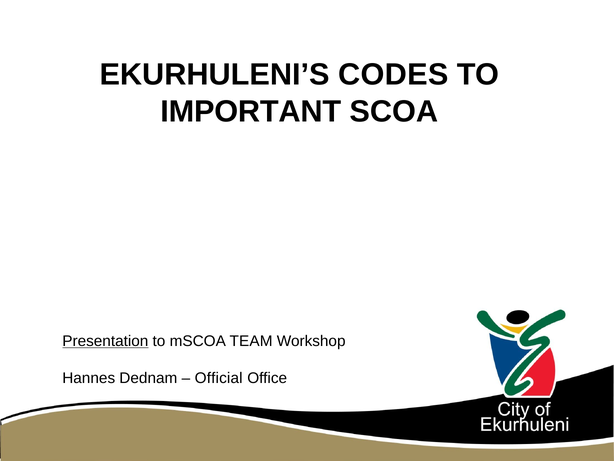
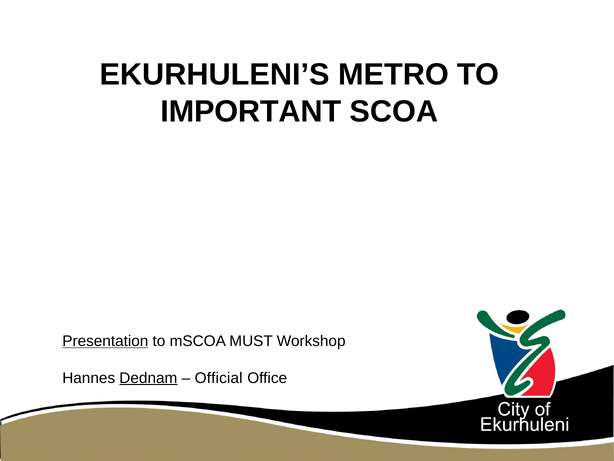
CODES: CODES -> METRO
TEAM: TEAM -> MUST
Dednam underline: none -> present
